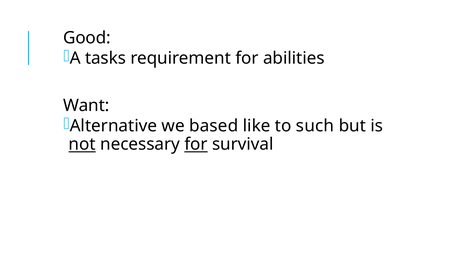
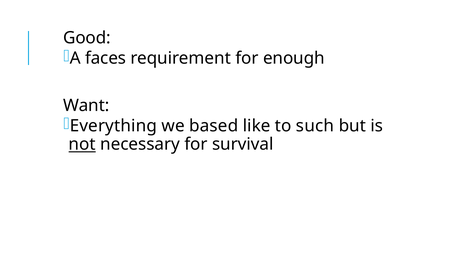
tasks: tasks -> faces
abilities: abilities -> enough
Alternative: Alternative -> Everything
for at (196, 145) underline: present -> none
